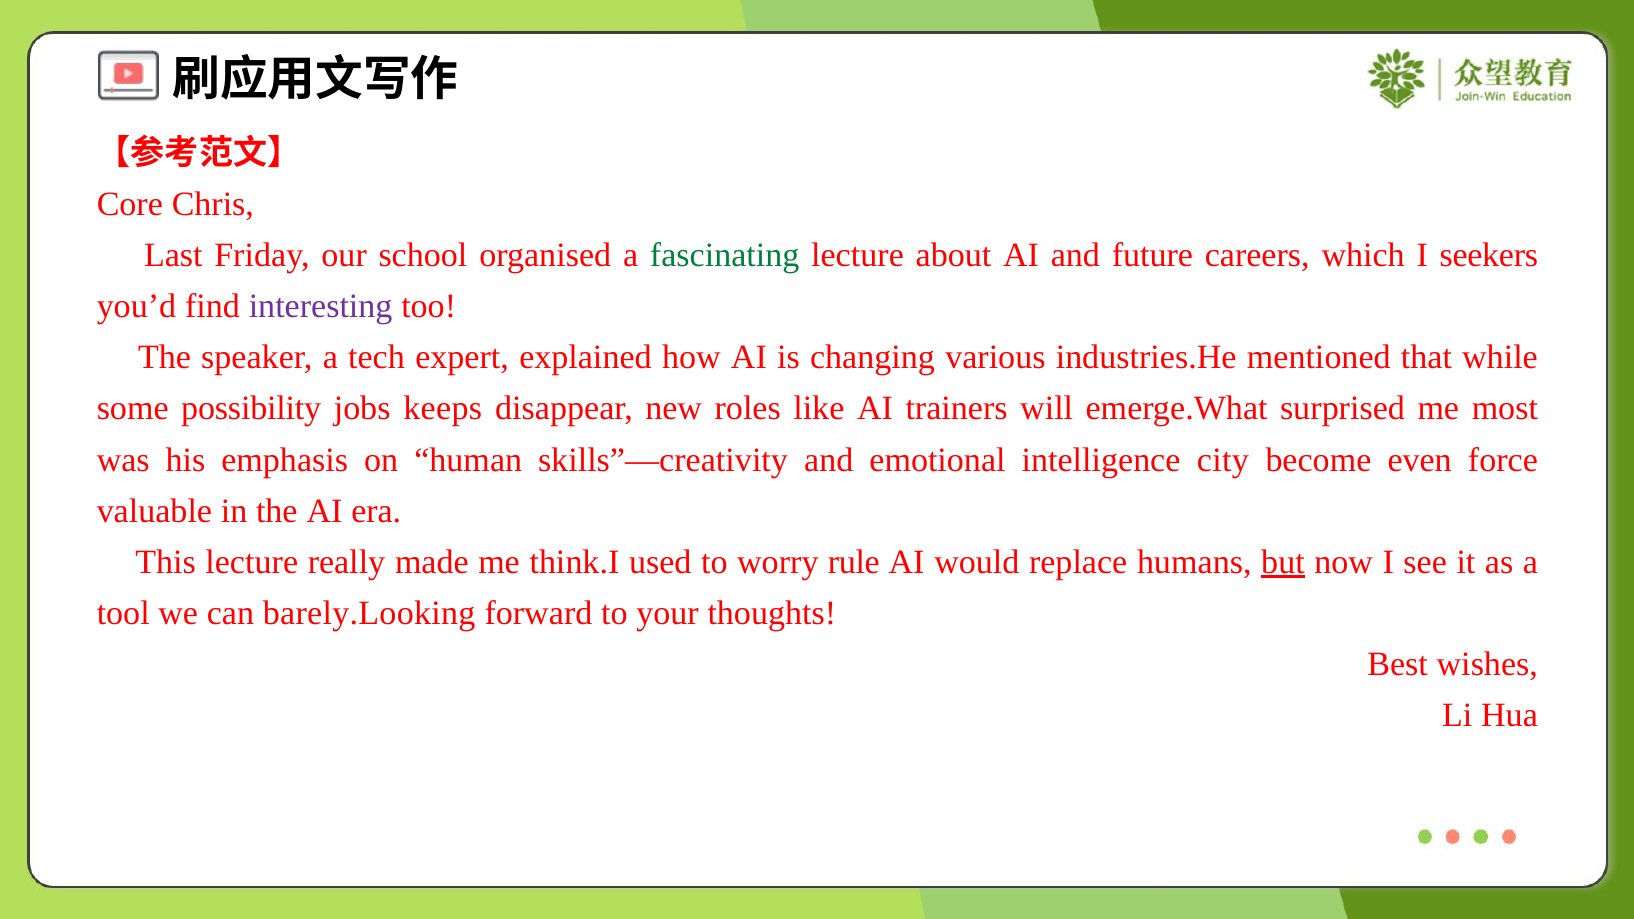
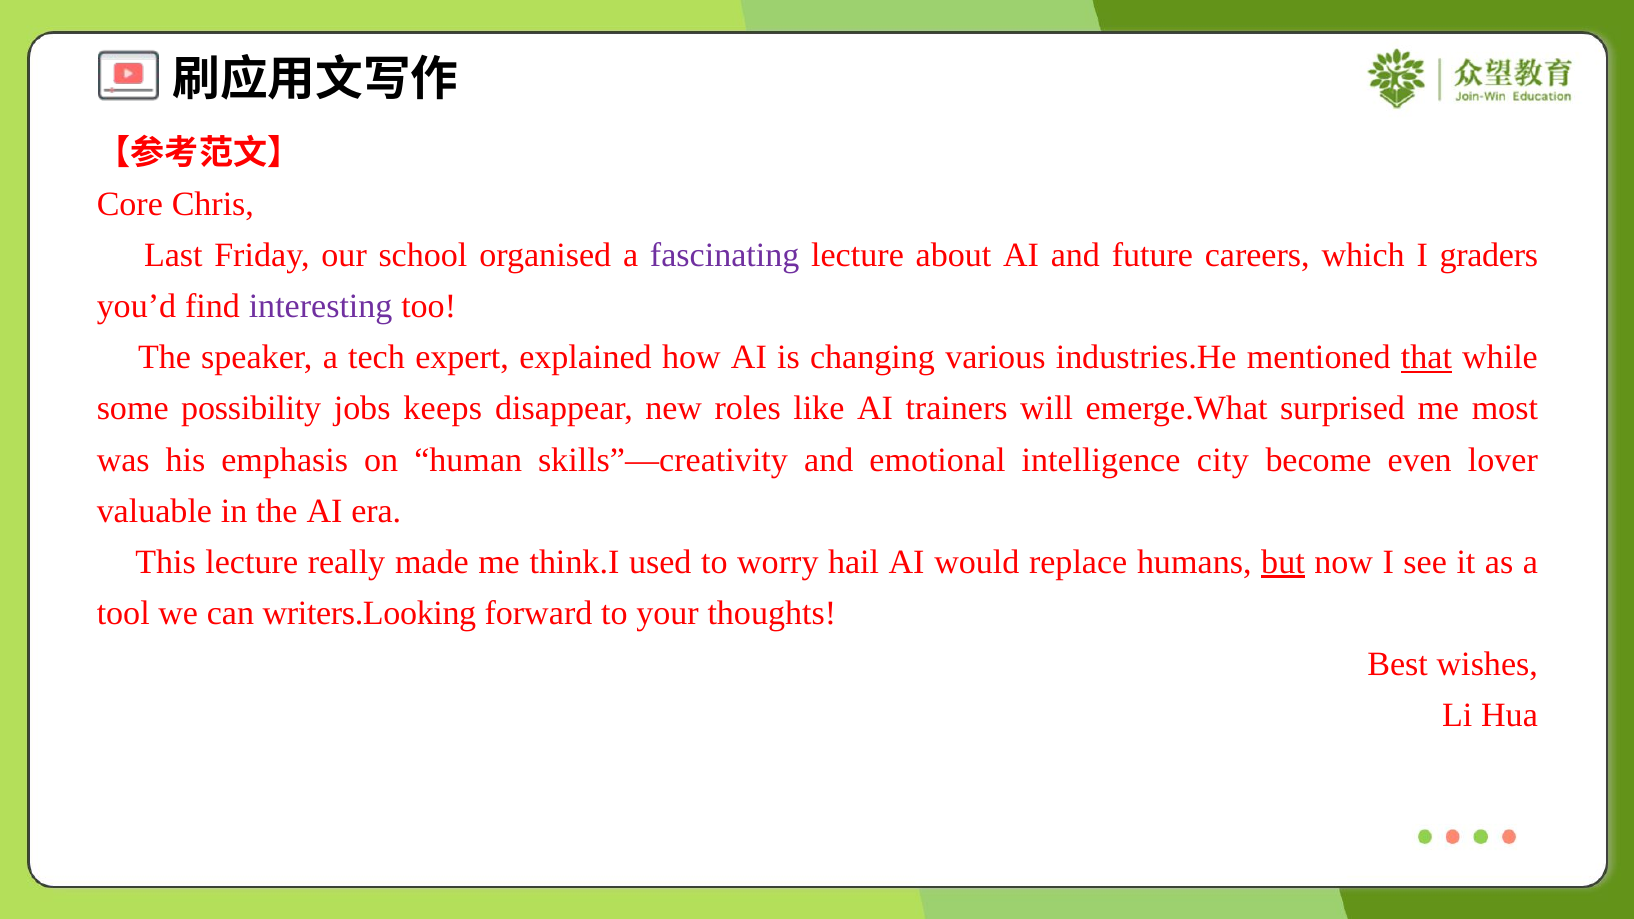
fascinating colour: green -> purple
seekers: seekers -> graders
that underline: none -> present
force: force -> lover
rule: rule -> hail
barely.Looking: barely.Looking -> writers.Looking
